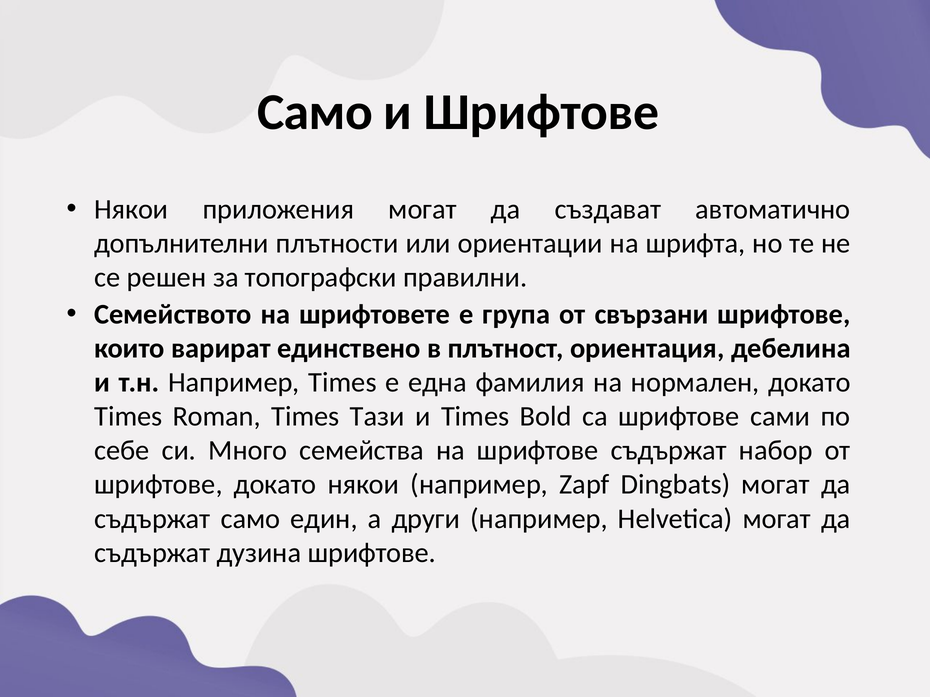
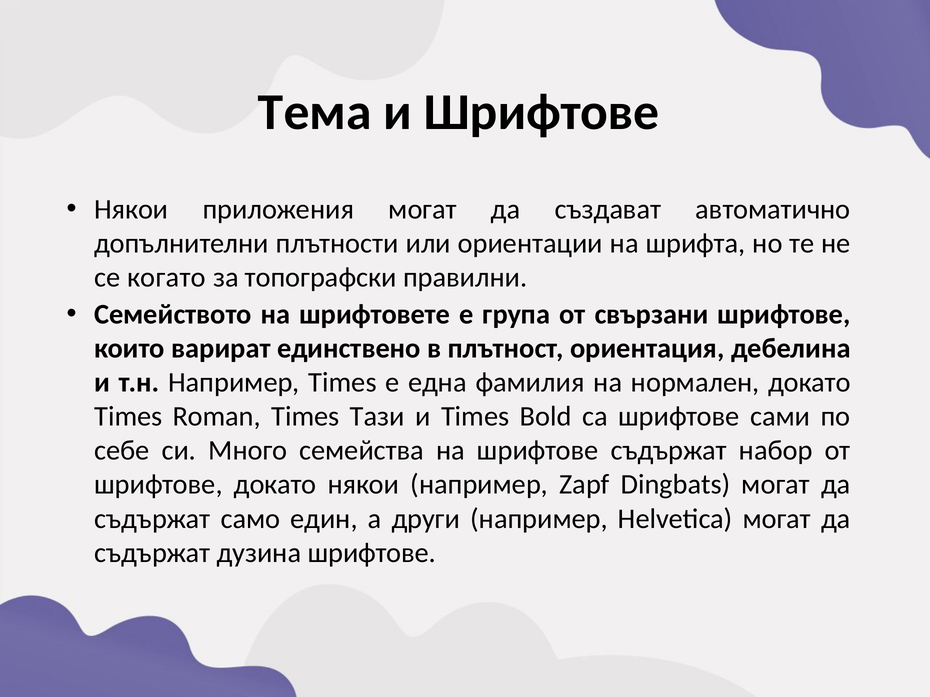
Само at (315, 112): Само -> Тема
решен: решен -> когато
